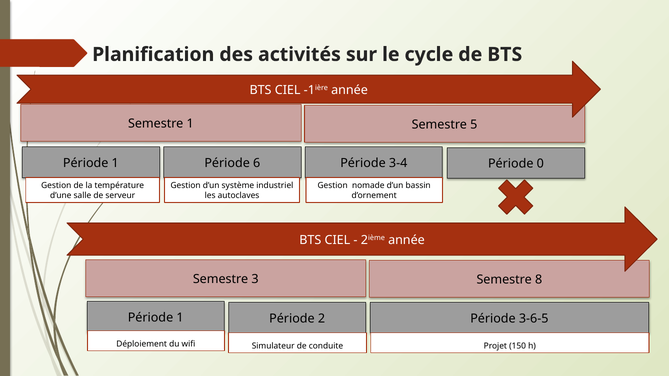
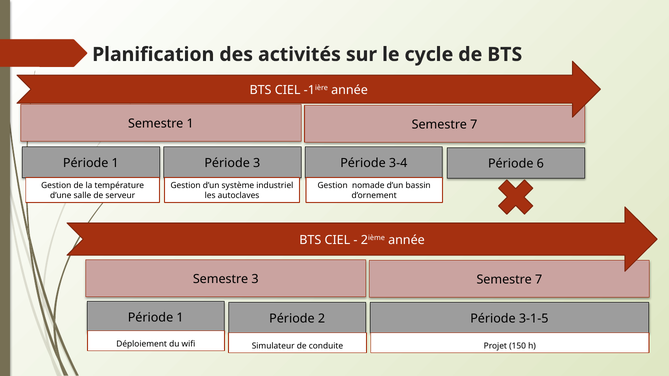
1 Semestre 5: 5 -> 7
Période 6: 6 -> 3
0: 0 -> 6
3 Semestre 8: 8 -> 7
3-6-5: 3-6-5 -> 3-1-5
